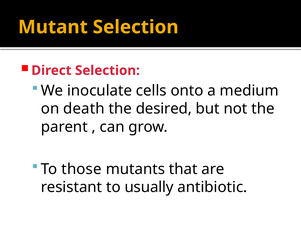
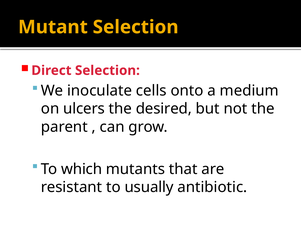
death: death -> ulcers
those: those -> which
